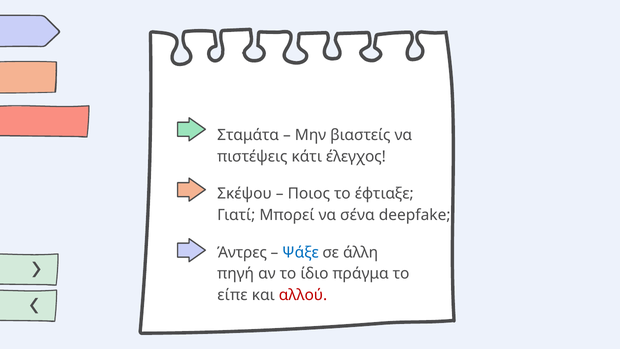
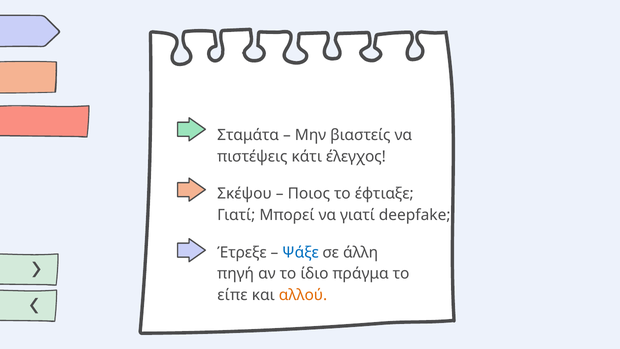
να σένα: σένα -> γιατί
Άντρες: Άντρες -> Έτρεξε
αλλού colour: red -> orange
